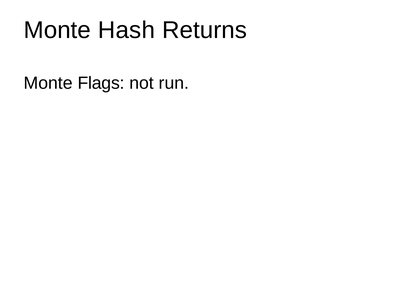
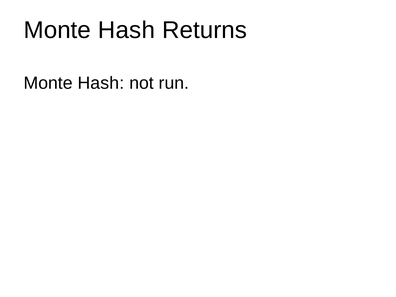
Flags at (101, 83): Flags -> Hash
